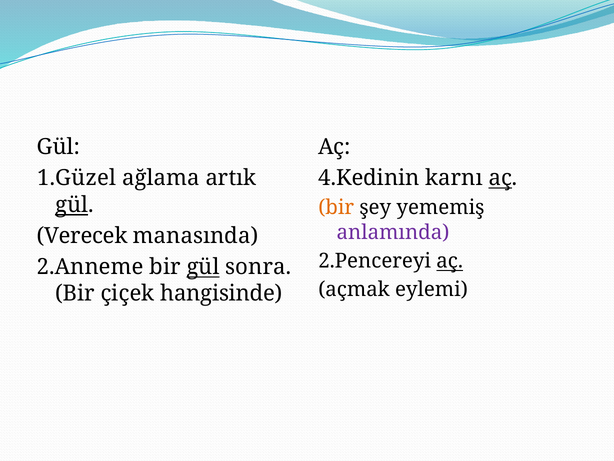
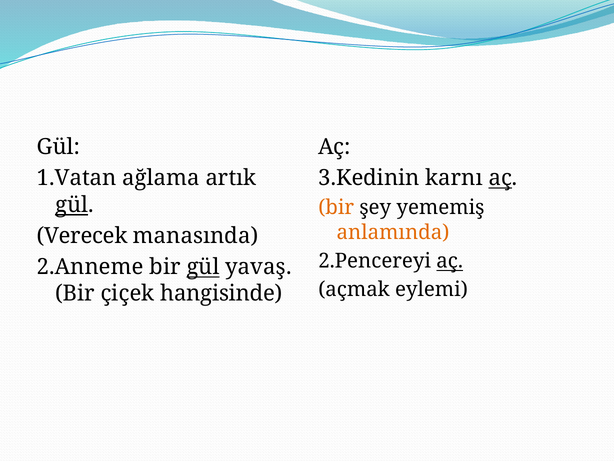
1.Güzel: 1.Güzel -> 1.Vatan
4.Kedinin: 4.Kedinin -> 3.Kedinin
anlamında colour: purple -> orange
sonra: sonra -> yavaş
